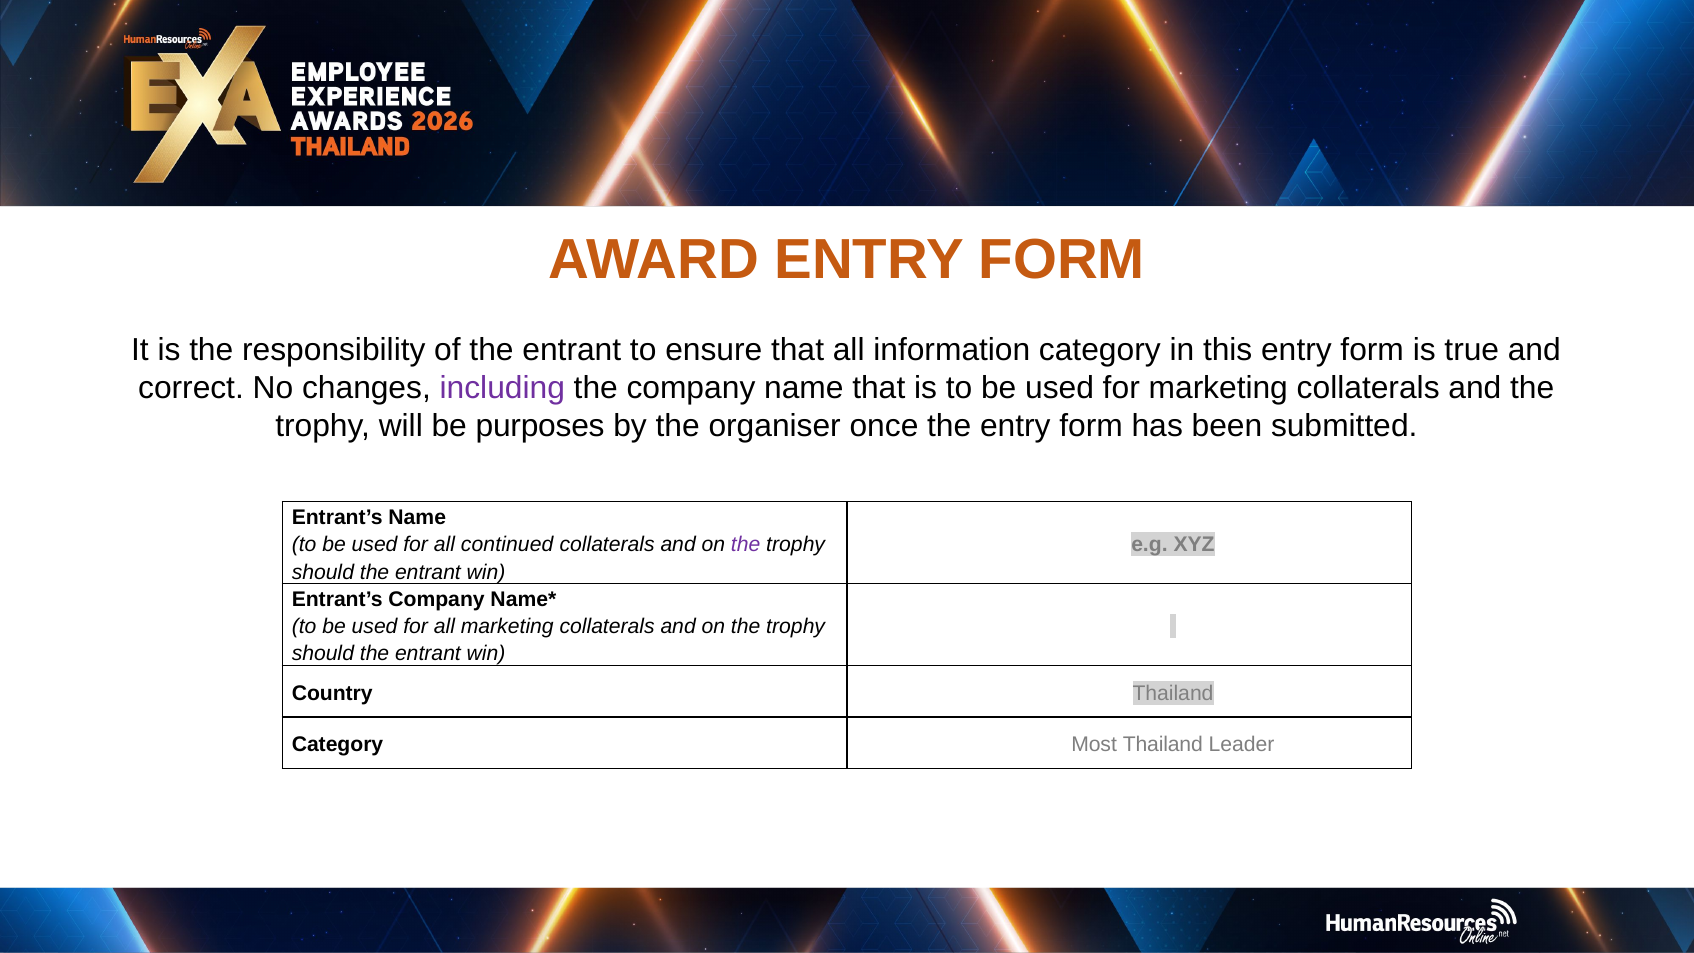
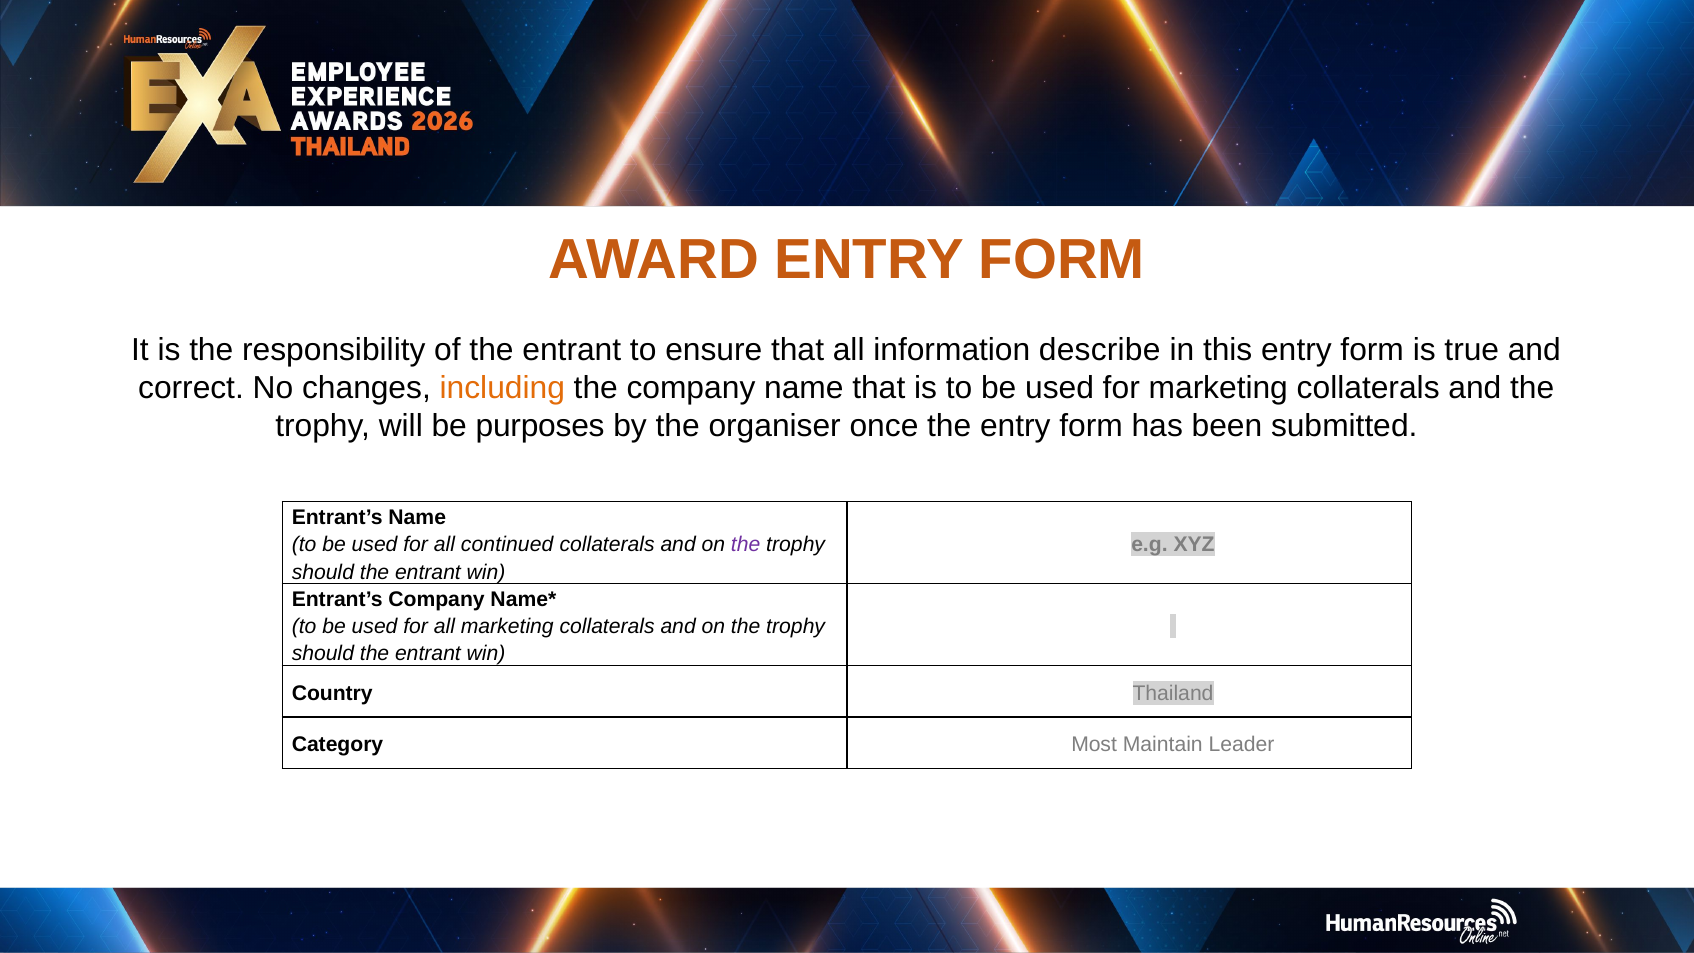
information category: category -> describe
including colour: purple -> orange
Most Thailand: Thailand -> Maintain
